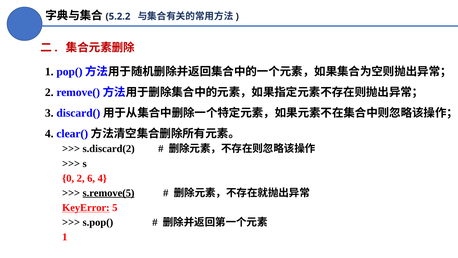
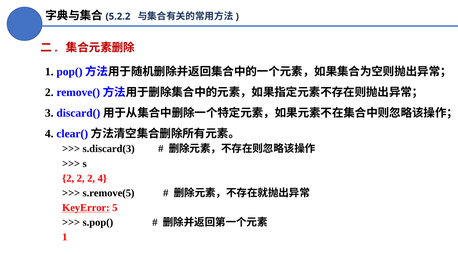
s.discard(2: s.discard(2 -> s.discard(3
0 at (68, 178): 0 -> 2
6 at (91, 178): 6 -> 2
s.remove(5 underline: present -> none
